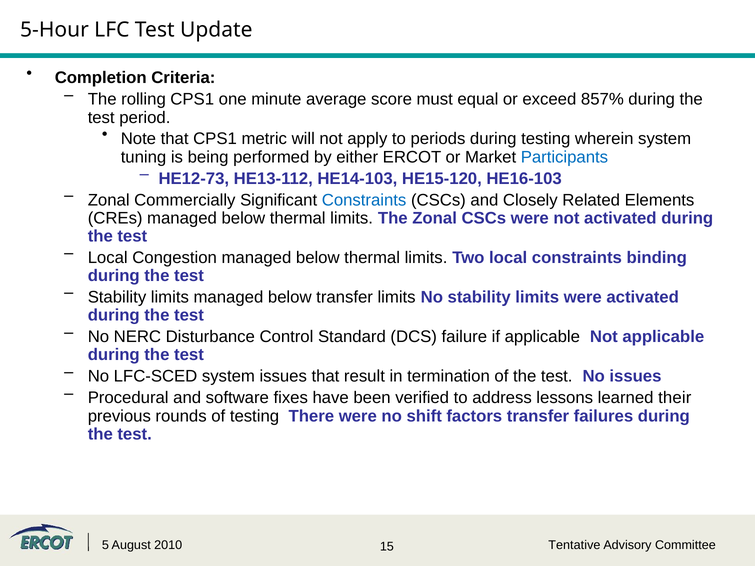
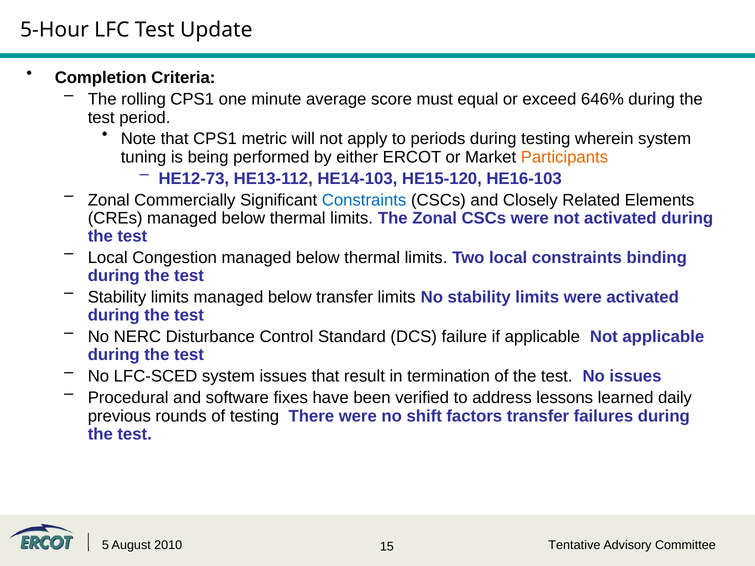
857%: 857% -> 646%
Participants colour: blue -> orange
their: their -> daily
